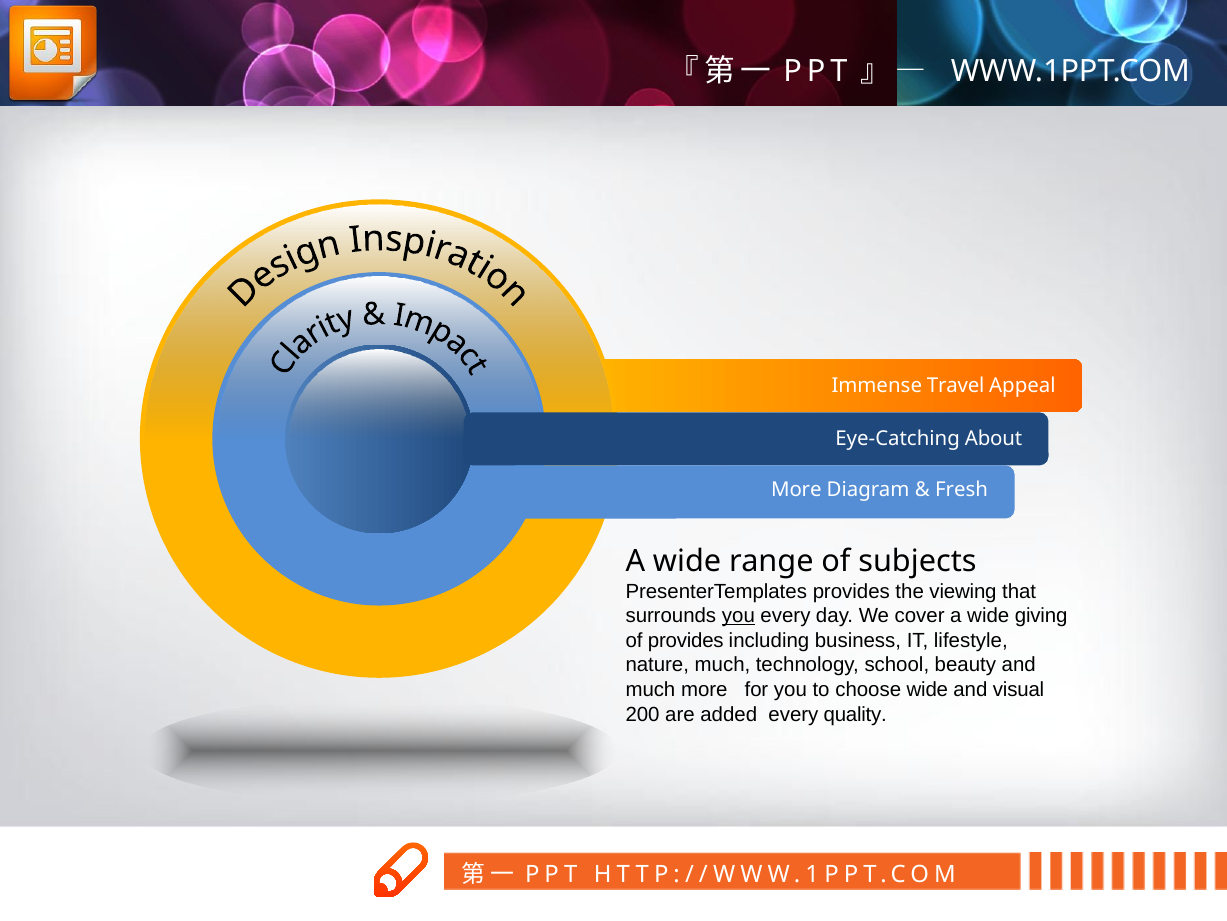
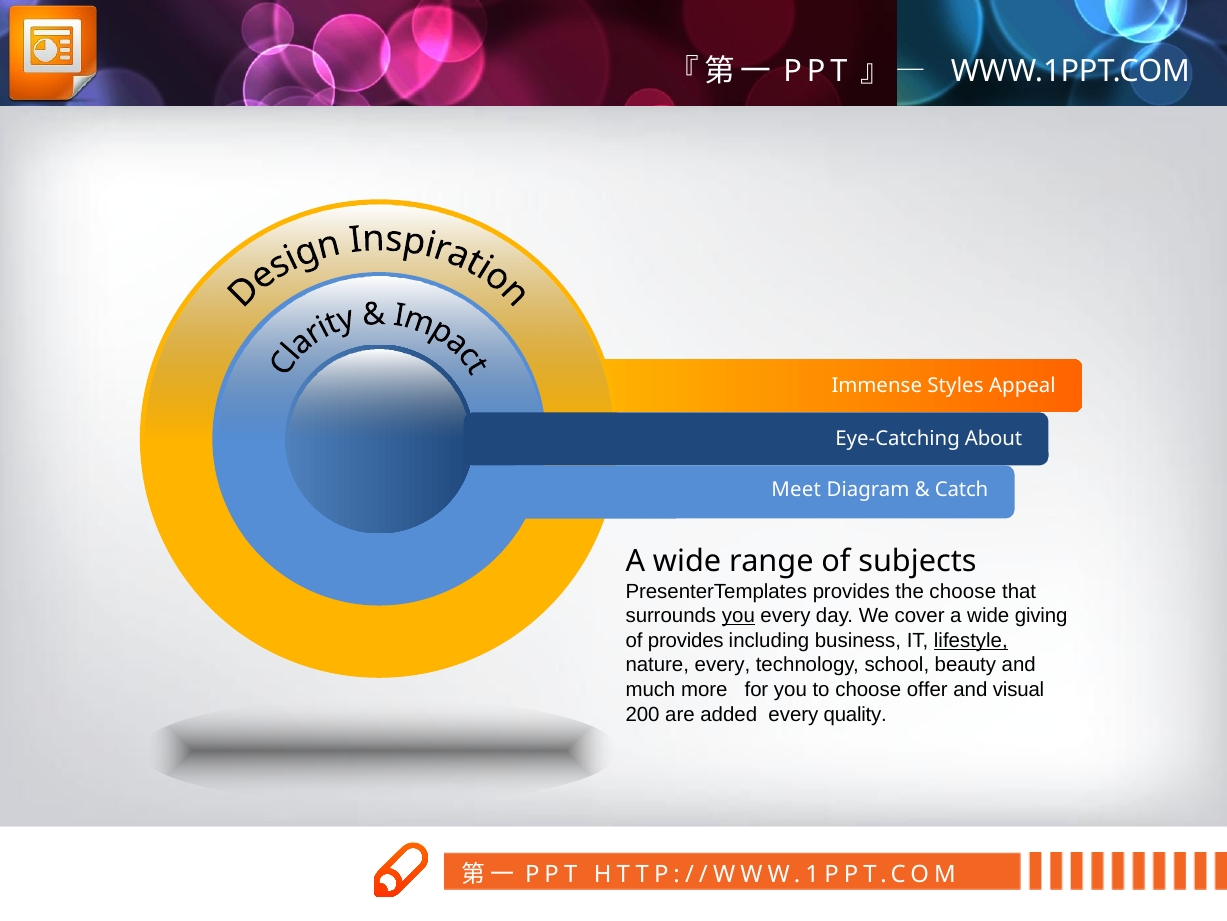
Travel: Travel -> Styles
More at (796, 490): More -> Meet
Fresh: Fresh -> Catch
the viewing: viewing -> choose
lifestyle underline: none -> present
nature much: much -> every
choose wide: wide -> offer
